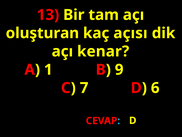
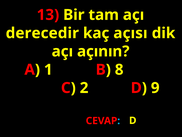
oluşturan: oluşturan -> derecedir
kenar: kenar -> açının
9: 9 -> 8
7: 7 -> 2
6: 6 -> 9
